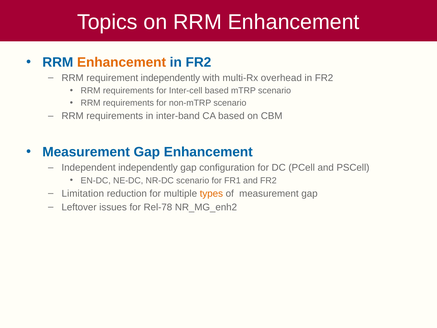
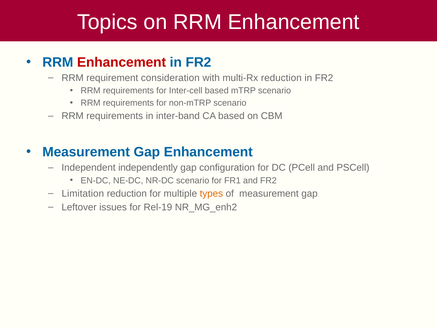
Enhancement at (122, 62) colour: orange -> red
requirement independently: independently -> consideration
multi-Rx overhead: overhead -> reduction
Rel-78: Rel-78 -> Rel-19
